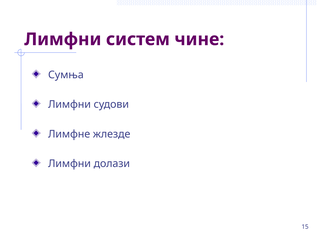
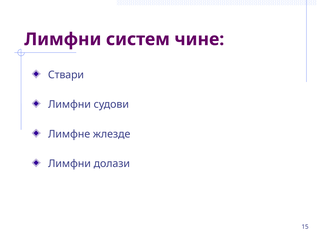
Сумња: Сумња -> Ствари
